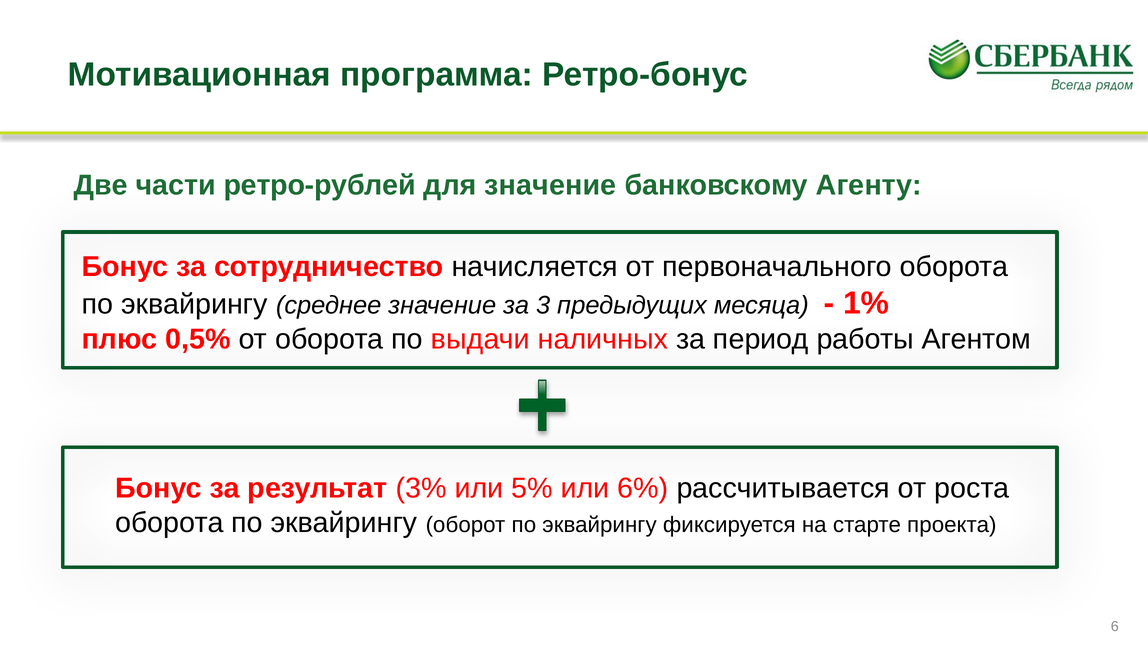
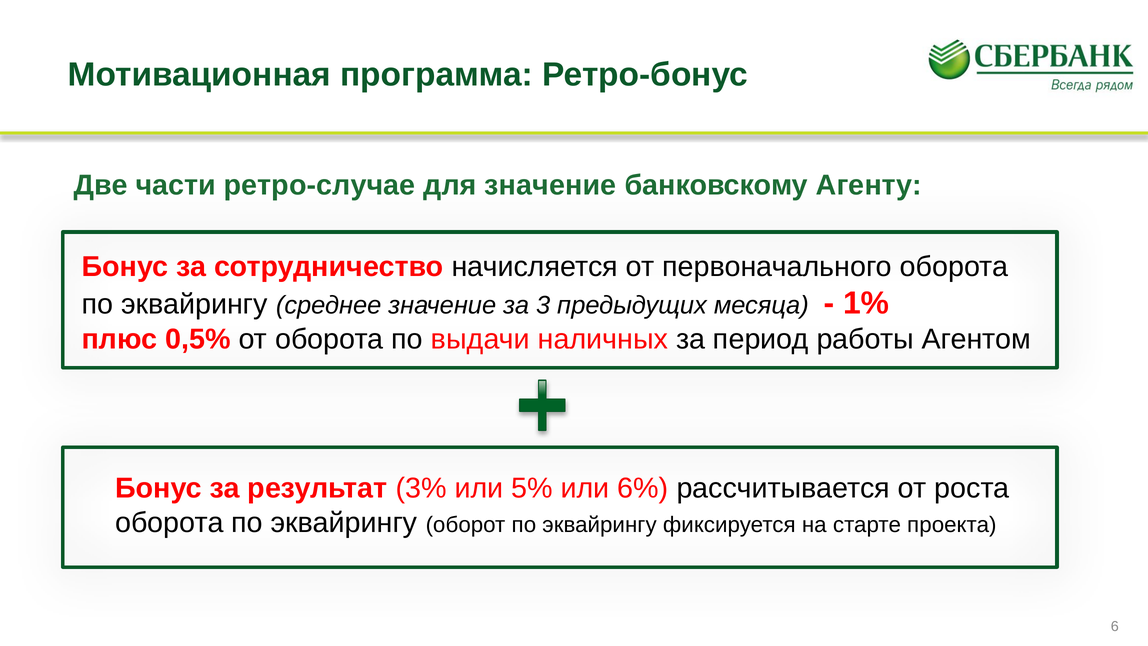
ретро-рублей: ретро-рублей -> ретро-случае
